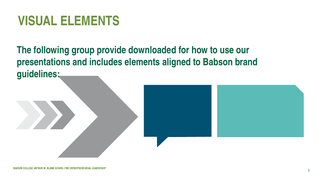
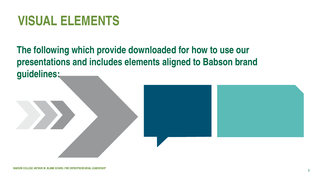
group: group -> which
